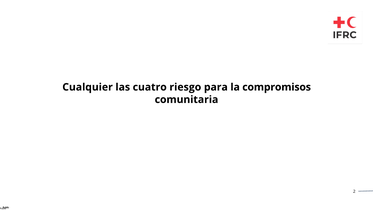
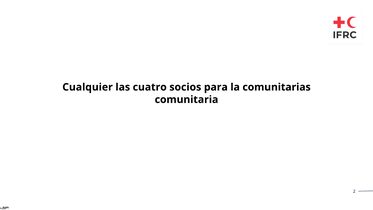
riesgo: riesgo -> socios
compromisos: compromisos -> comunitarias
